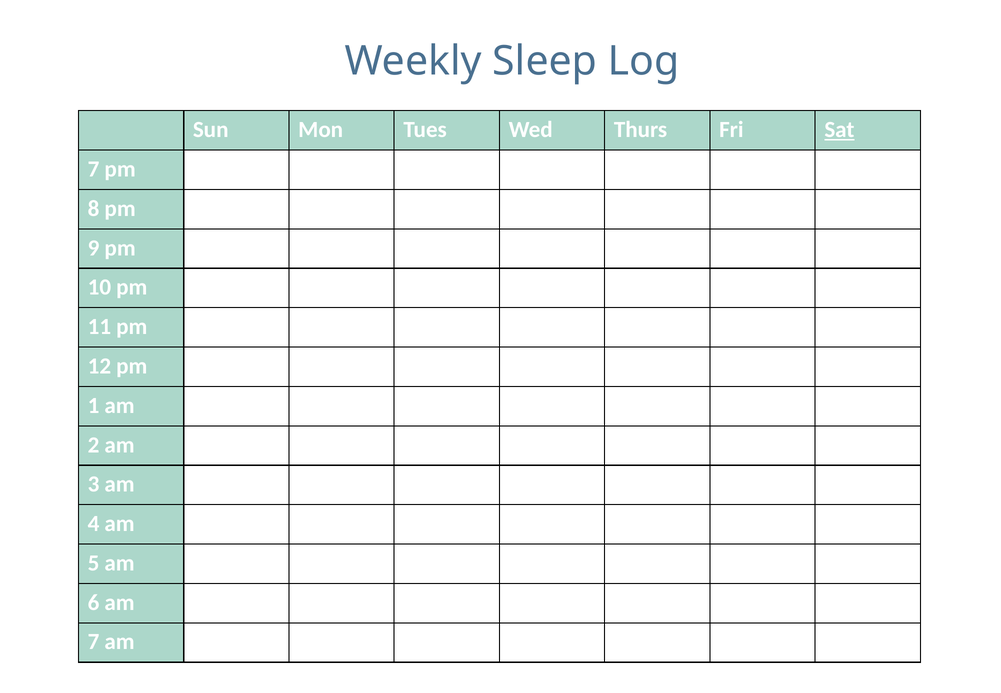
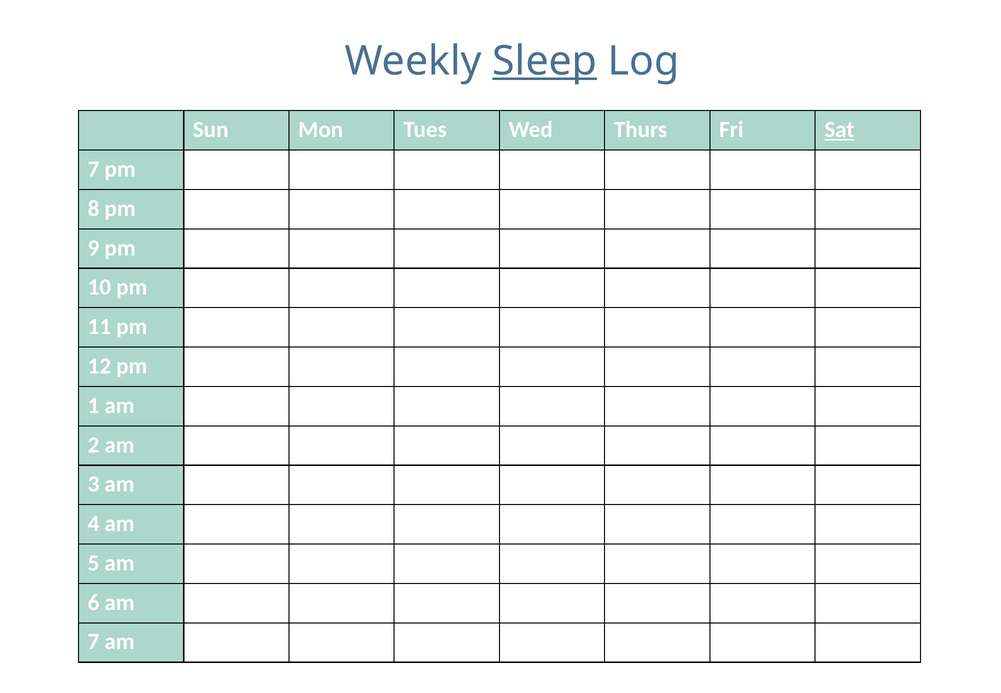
Sleep underline: none -> present
